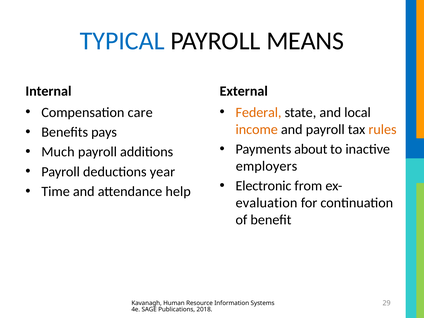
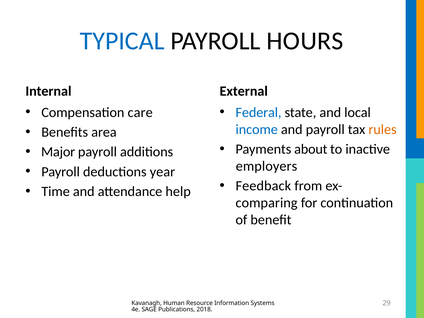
MEANS: MEANS -> HOURS
Federal colour: orange -> blue
income colour: orange -> blue
pays: pays -> area
Much: Much -> Major
Electronic: Electronic -> Feedback
evaluation: evaluation -> comparing
